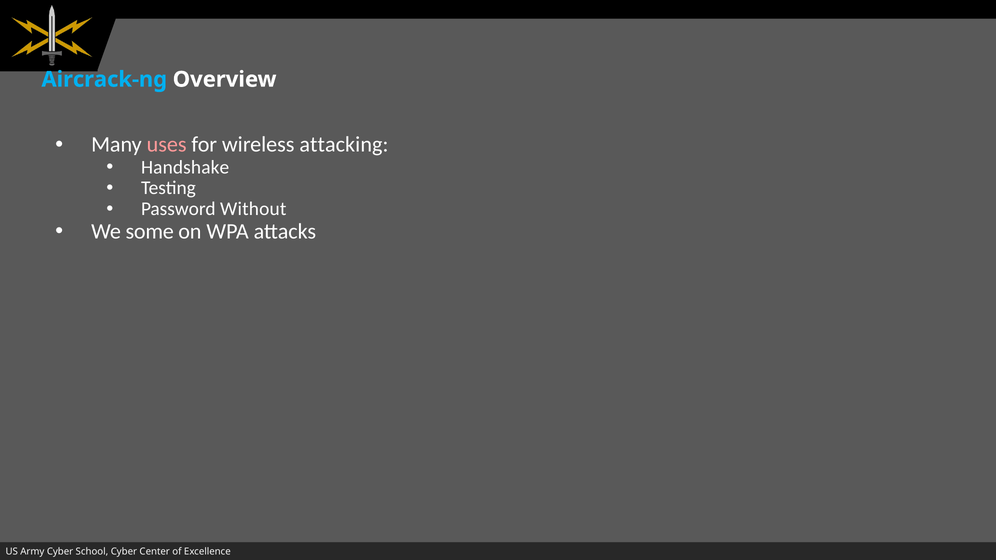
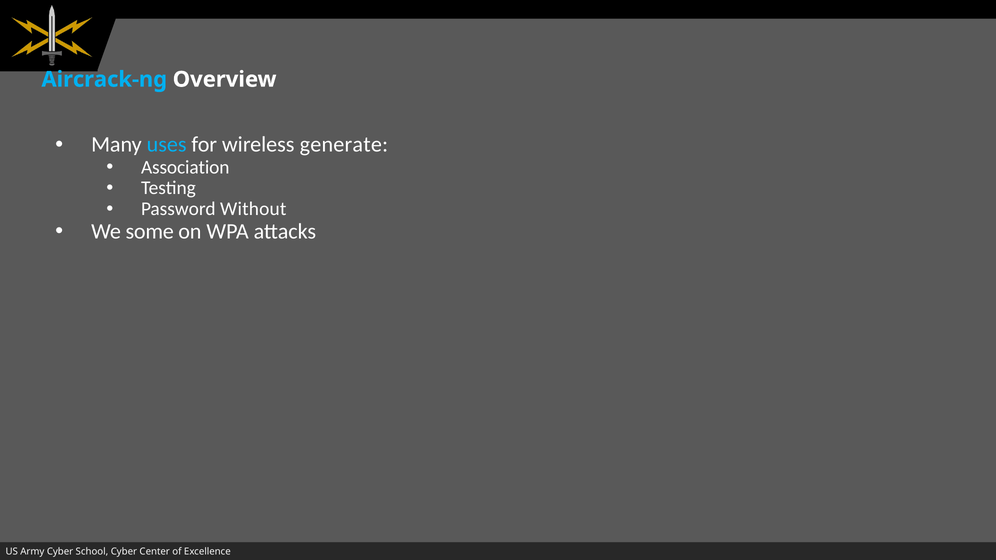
uses colour: pink -> light blue
attacking: attacking -> generate
Handshake: Handshake -> Association
